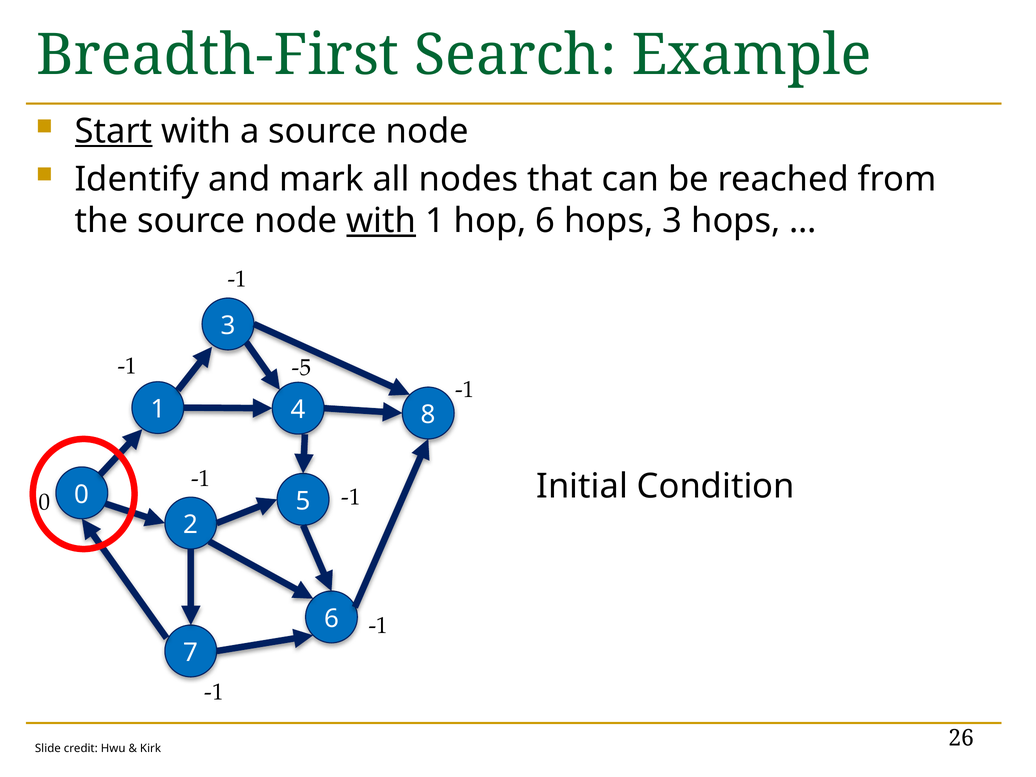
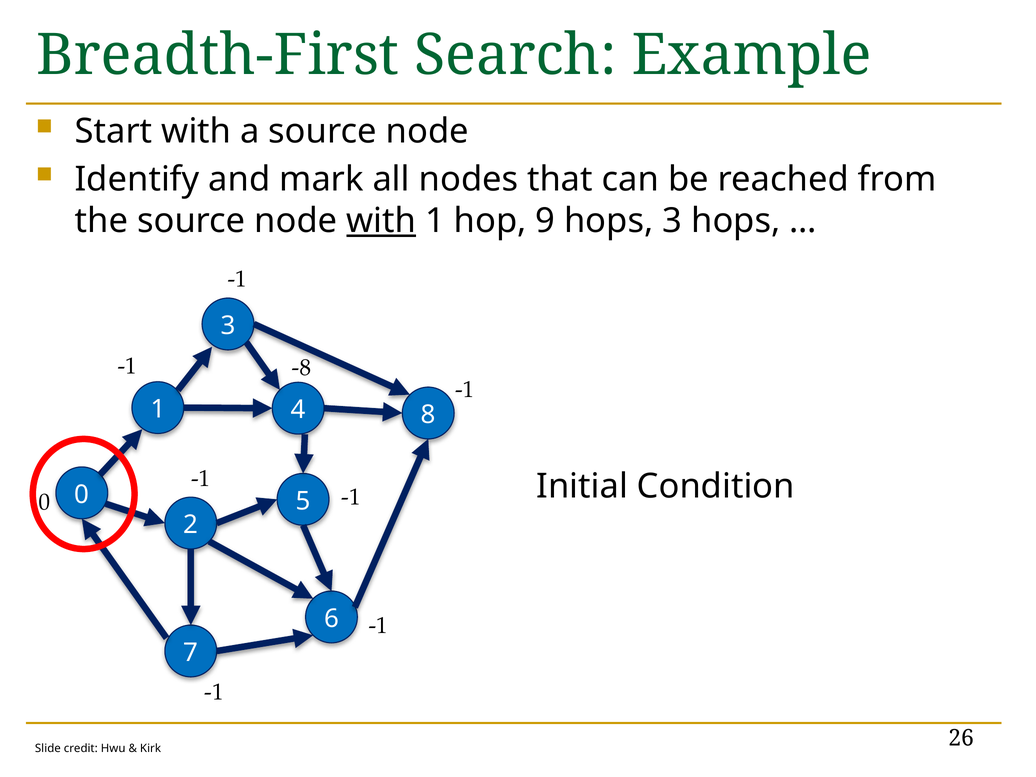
Start underline: present -> none
hop 6: 6 -> 9
-5: -5 -> -8
